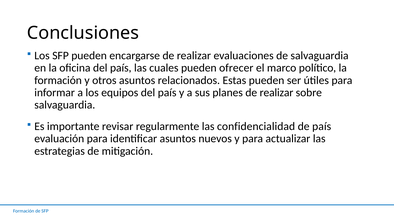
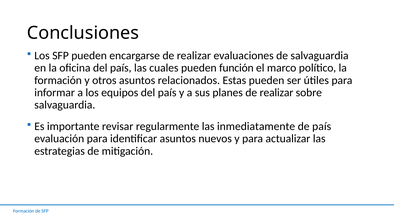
ofrecer: ofrecer -> función
confidencialidad: confidencialidad -> inmediatamente
